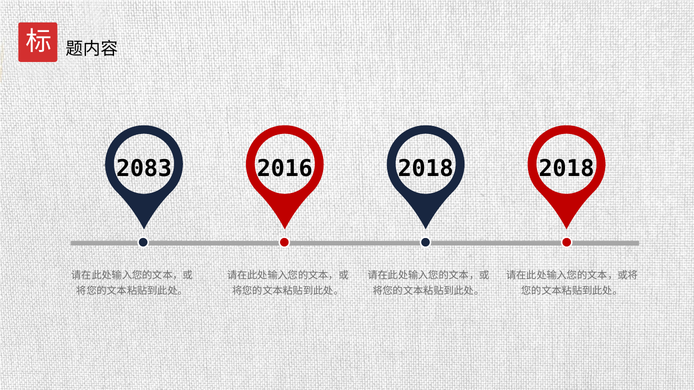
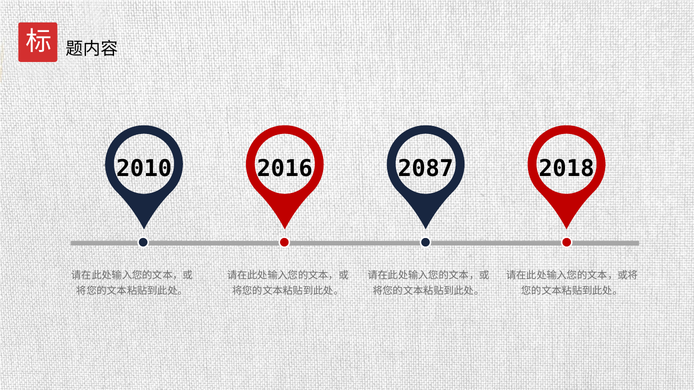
2083: 2083 -> 2010
2016 2018: 2018 -> 2087
